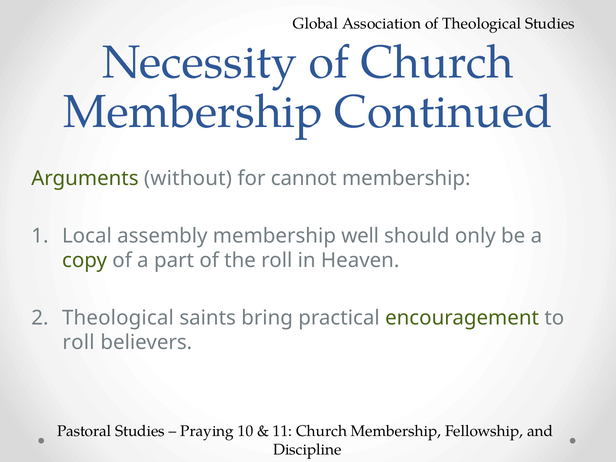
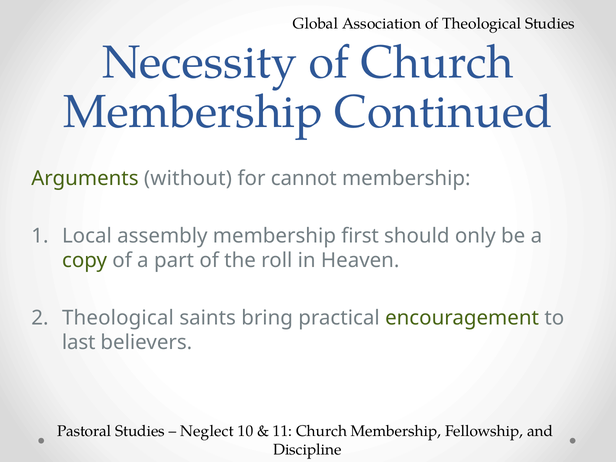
well: well -> first
roll at (79, 342): roll -> last
Praying: Praying -> Neglect
